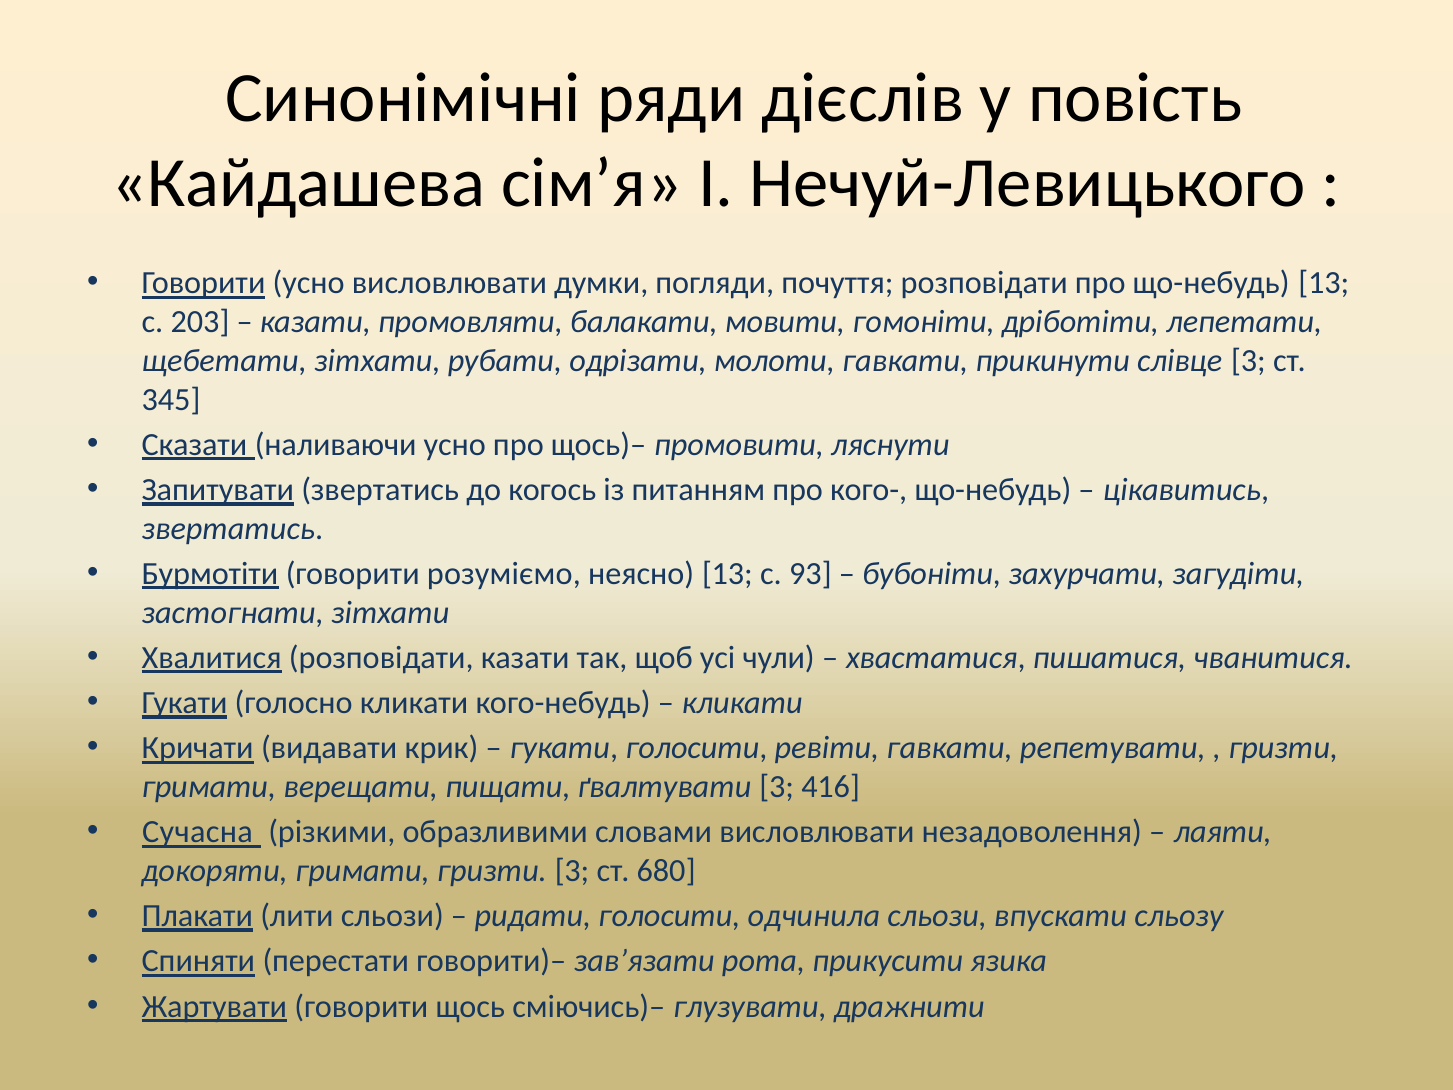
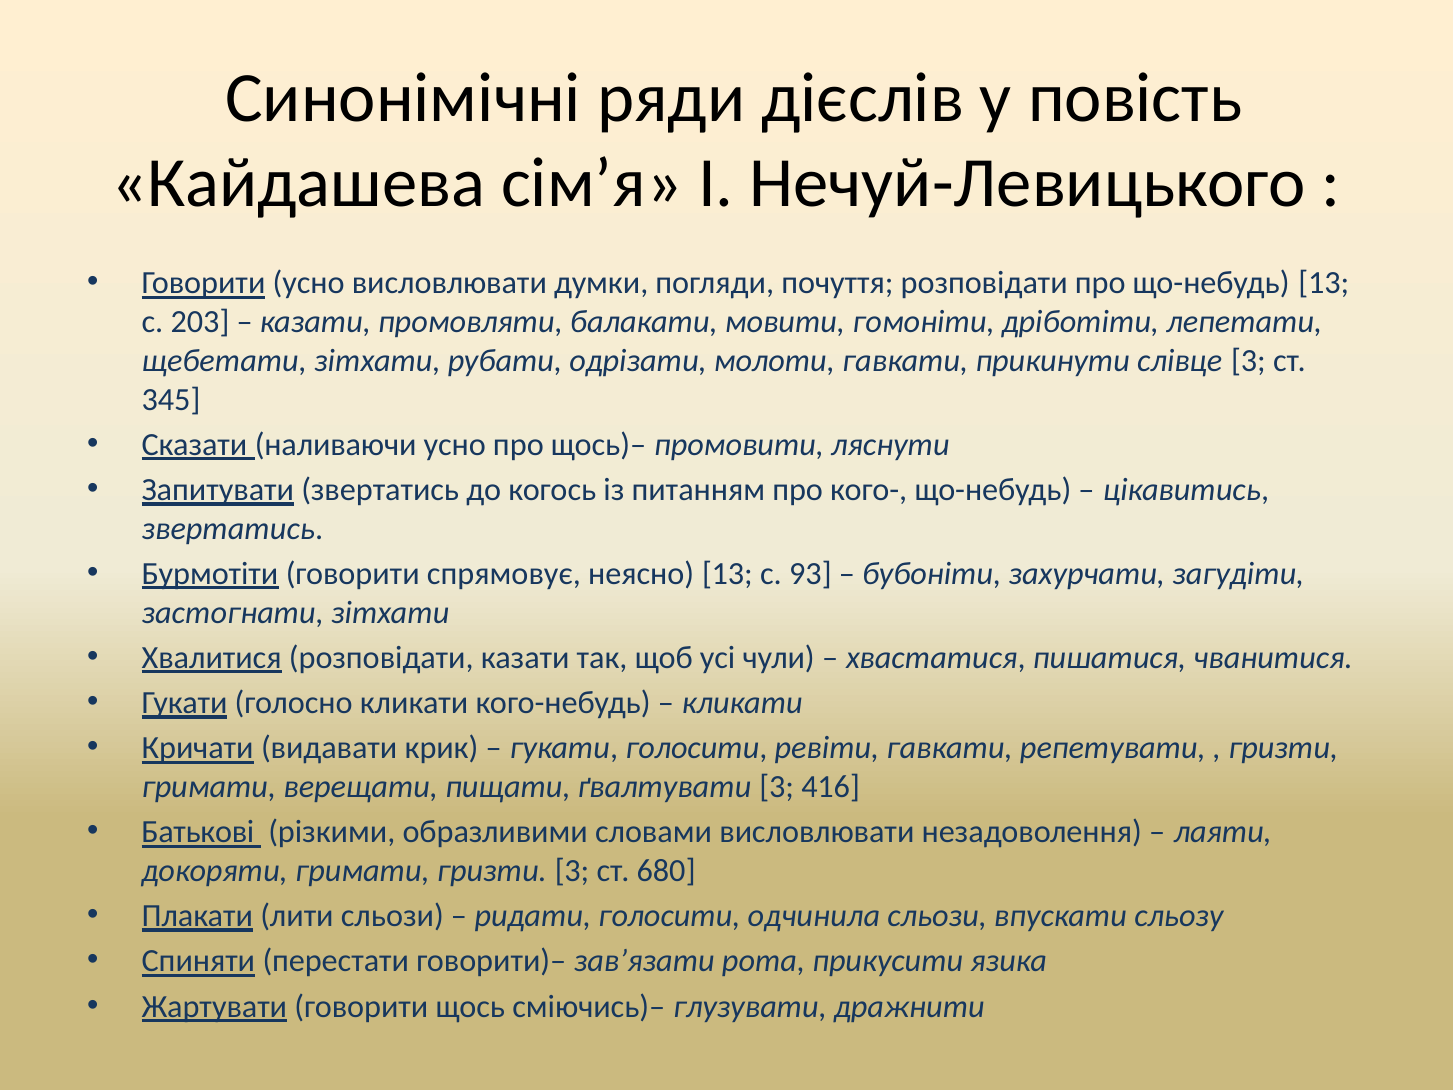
розуміємо: розуміємо -> спрямовує
Сучасна: Сучасна -> Батькові
